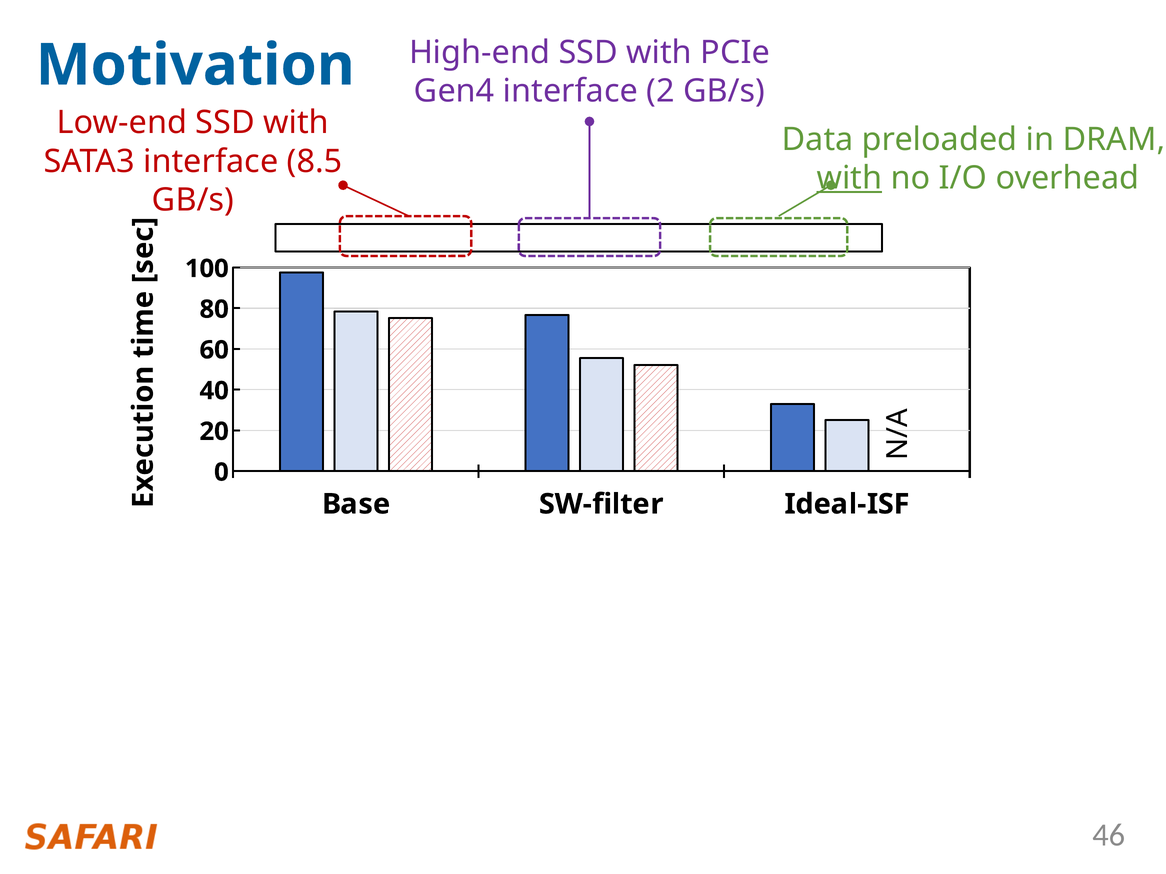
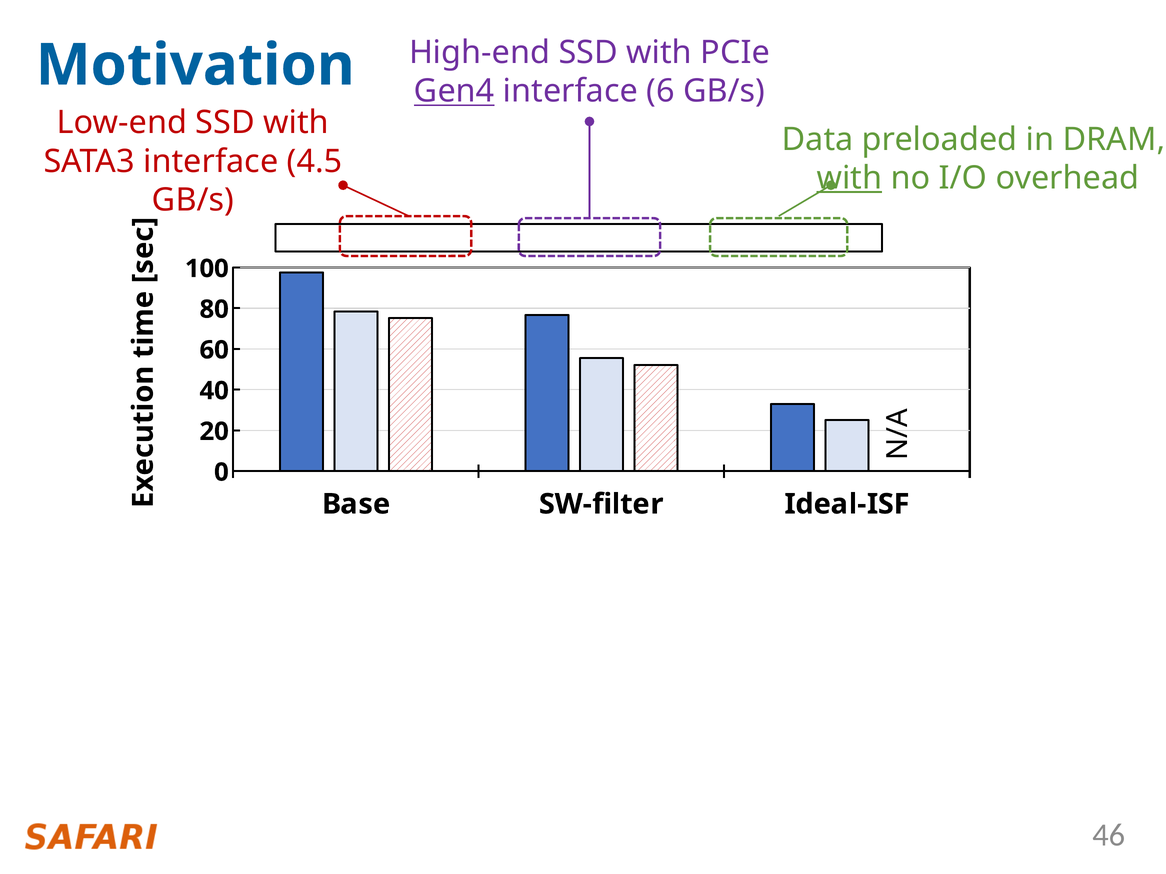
Gen4 underline: none -> present
2: 2 -> 6
8.5: 8.5 -> 4.5
